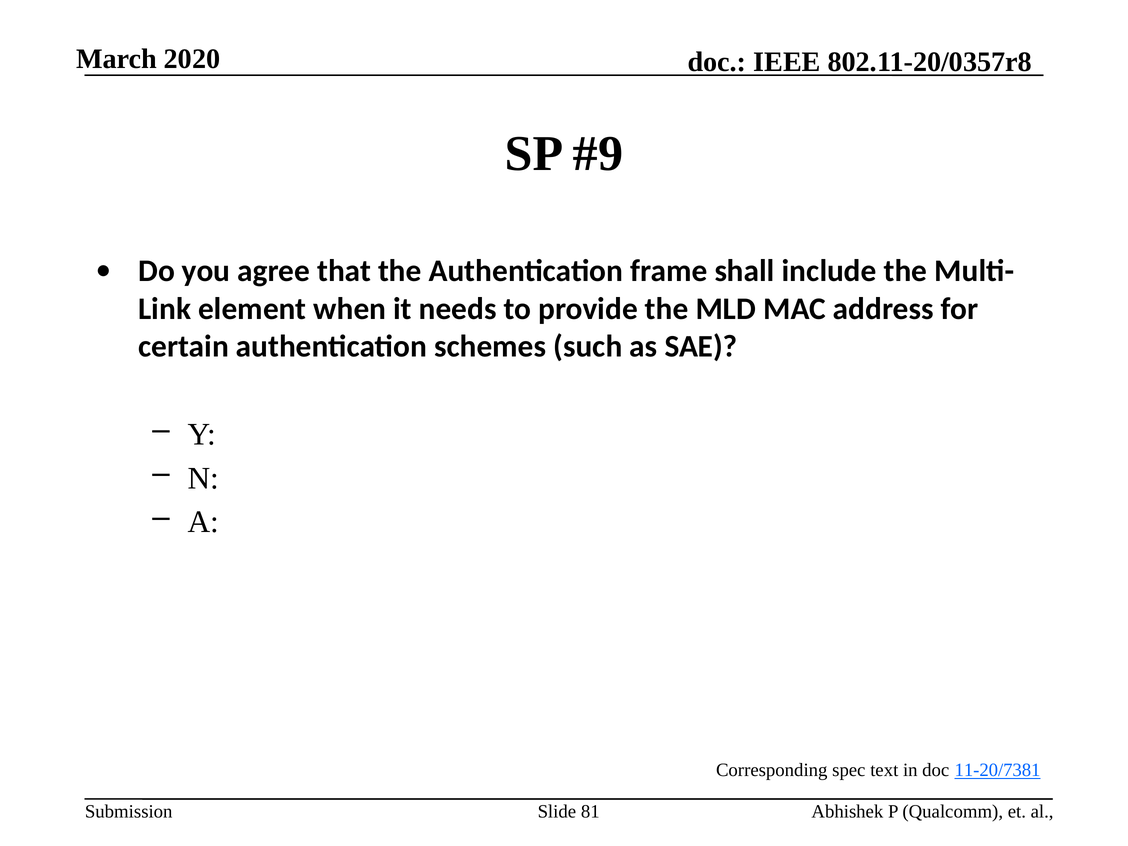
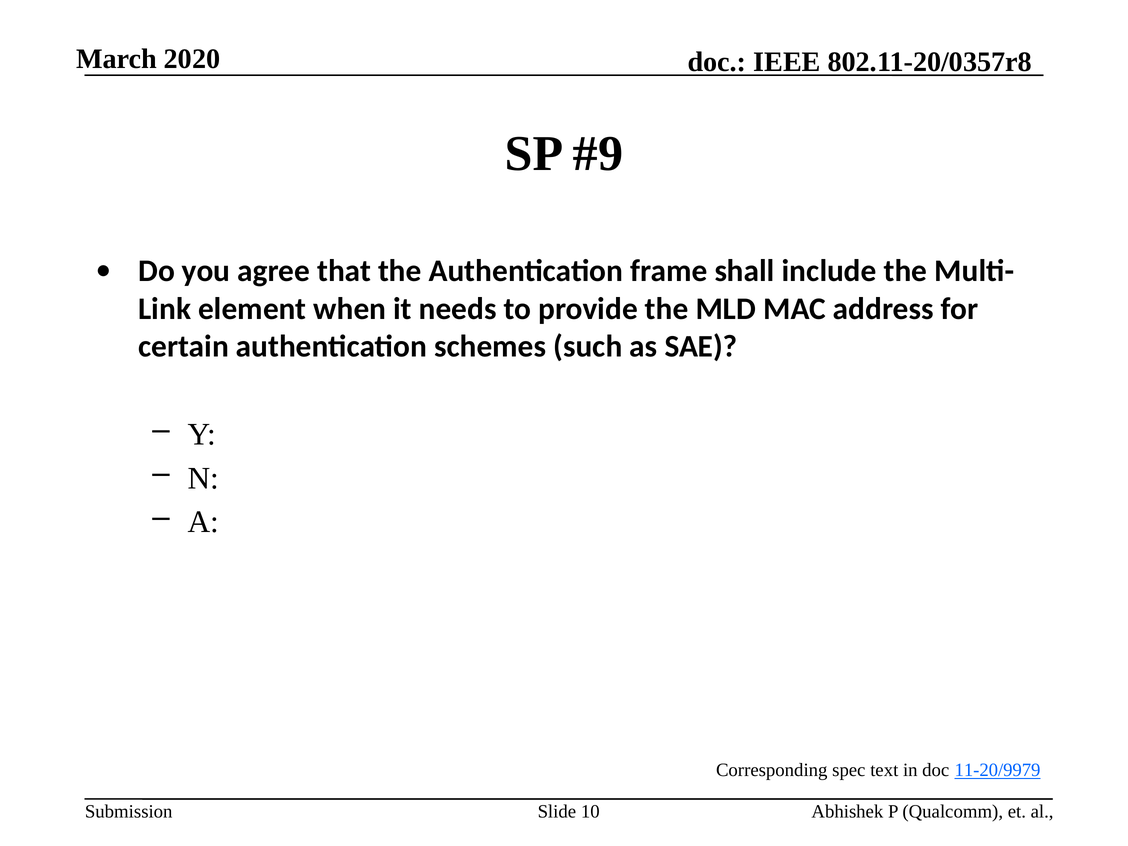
11-20/7381: 11-20/7381 -> 11-20/9979
81: 81 -> 10
